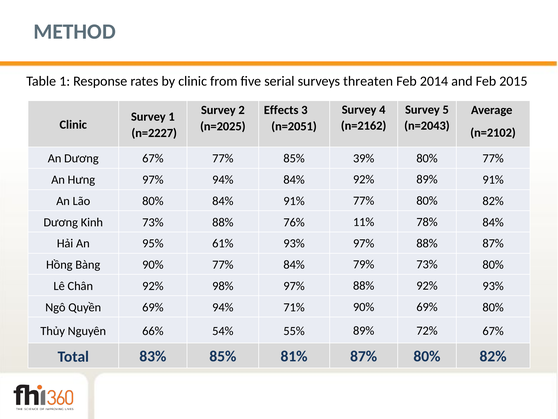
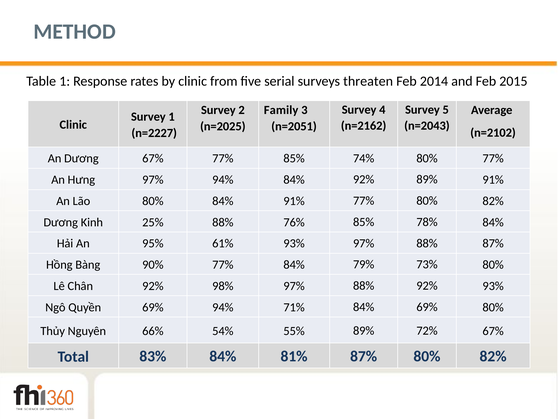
Effects: Effects -> Family
39%: 39% -> 74%
Kinh 73%: 73% -> 25%
76% 11%: 11% -> 85%
71% 90%: 90% -> 84%
83% 85%: 85% -> 84%
